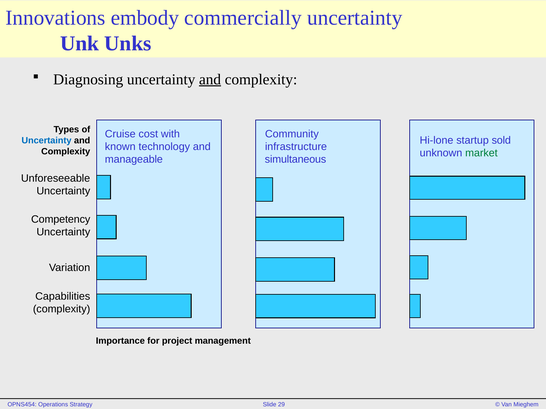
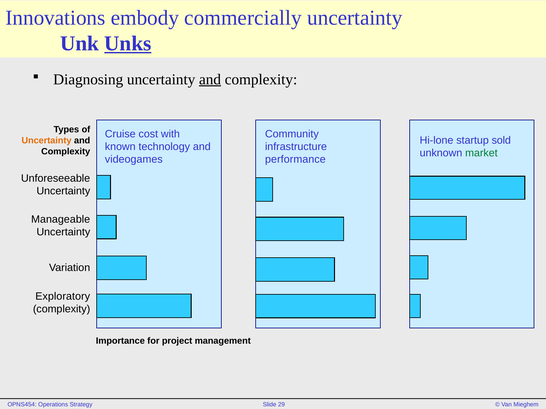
Unks underline: none -> present
Uncertainty at (47, 141) colour: blue -> orange
manageable: manageable -> videogames
simultaneous: simultaneous -> performance
Competency: Competency -> Manageable
Capabilities: Capabilities -> Exploratory
